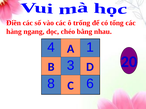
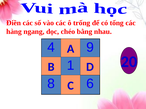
1 at (90, 47): 1 -> 9
3 at (71, 66): 3 -> 1
